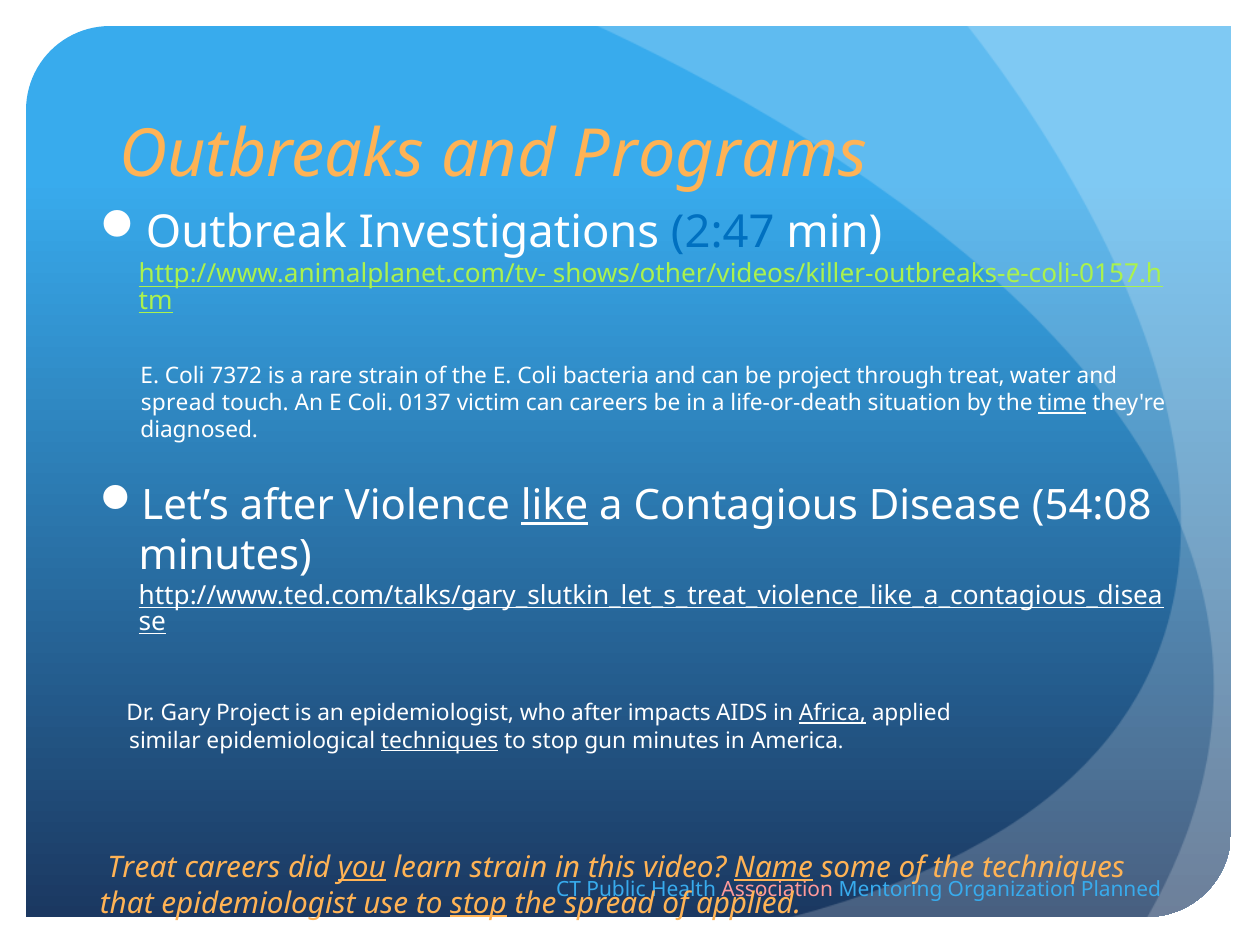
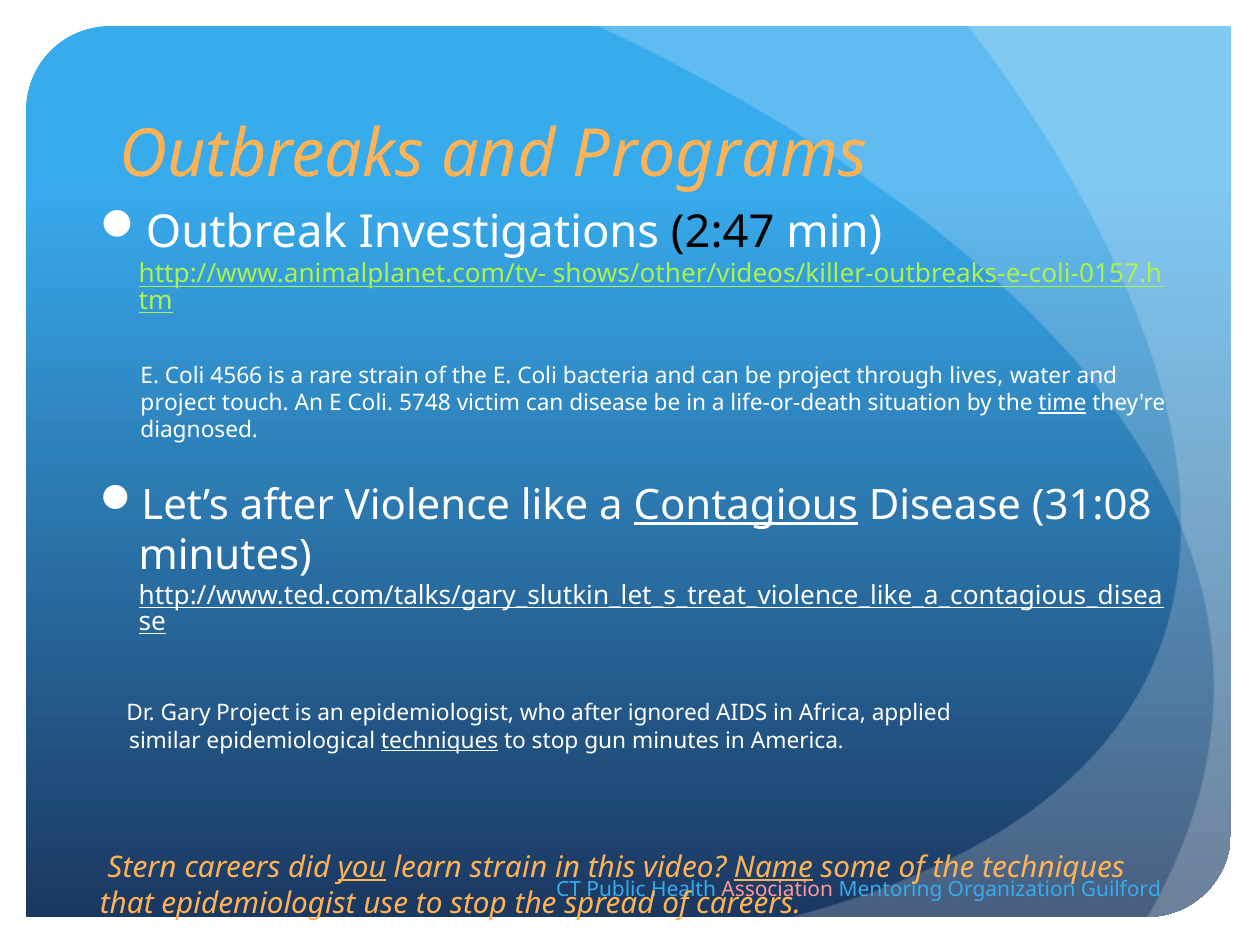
2:47 colour: blue -> black
7372: 7372 -> 4566
through treat: treat -> lives
spread at (178, 403): spread -> project
0137: 0137 -> 5748
can careers: careers -> disease
like underline: present -> none
Contagious underline: none -> present
54:08: 54:08 -> 31:08
impacts: impacts -> ignored
Africa underline: present -> none
Treat at (142, 867): Treat -> Stern
Planned: Planned -> Guilford
stop at (479, 903) underline: present -> none
of applied: applied -> careers
